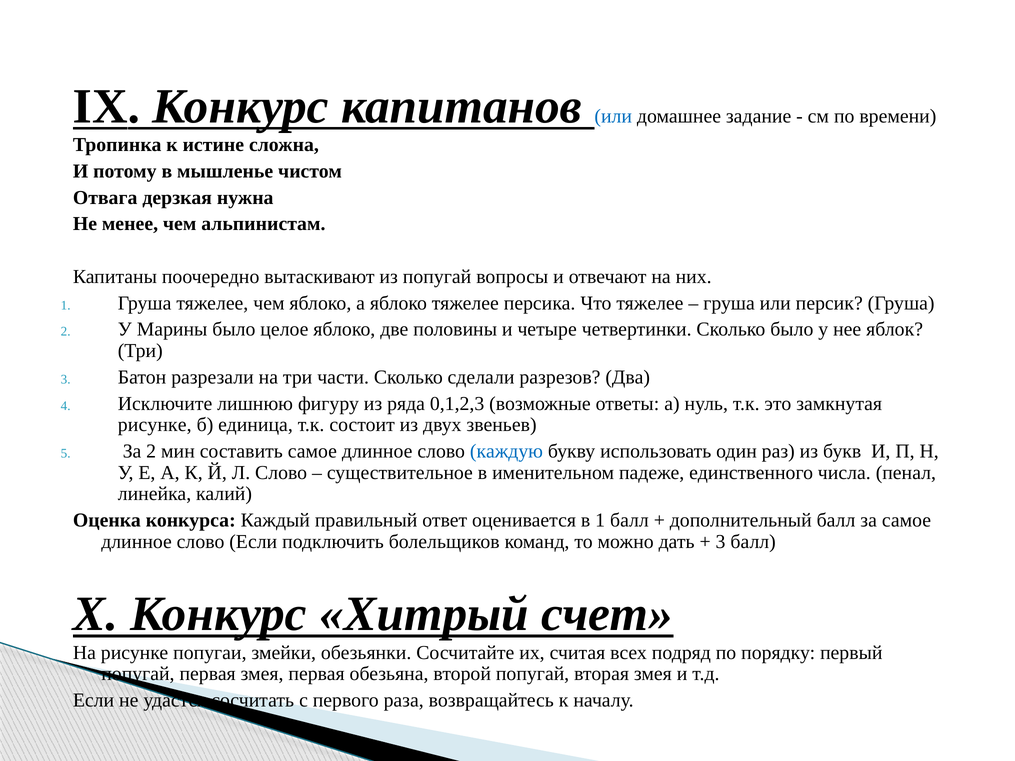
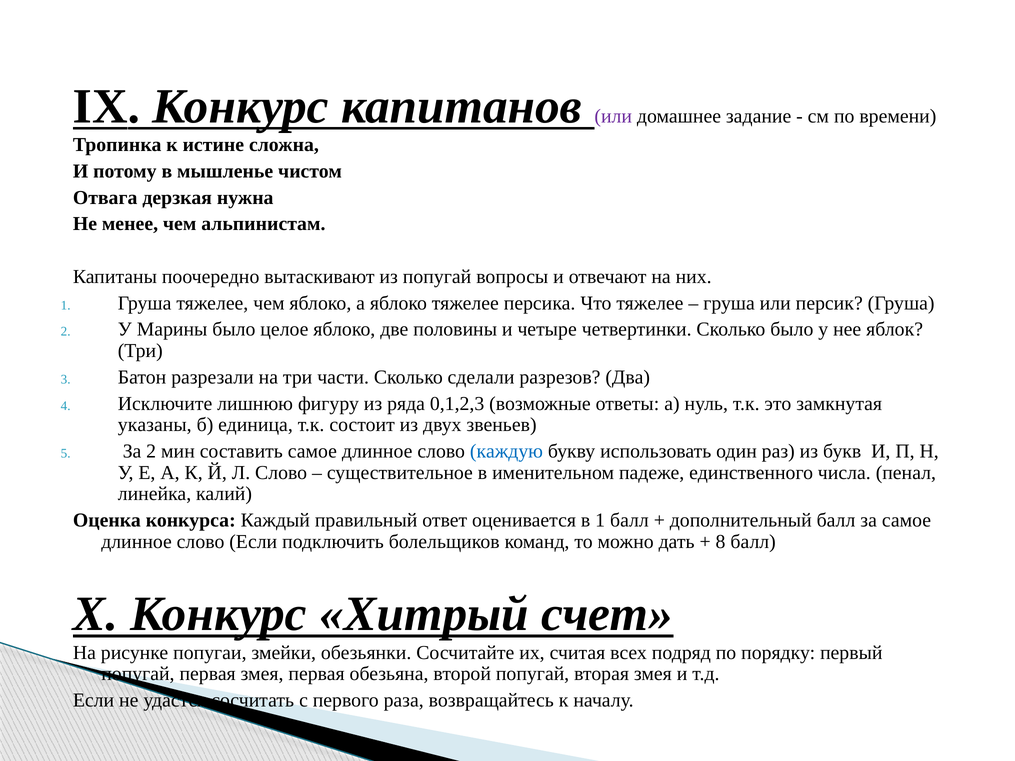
или at (613, 116) colour: blue -> purple
рисунке at (155, 425): рисунке -> указаны
3 at (721, 542): 3 -> 8
